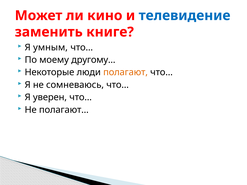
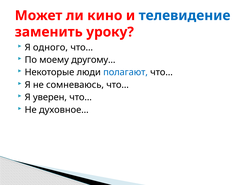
книге: книге -> уроку
умным: умным -> одного
полагают colour: orange -> blue
полагают…: полагают… -> духовное…
